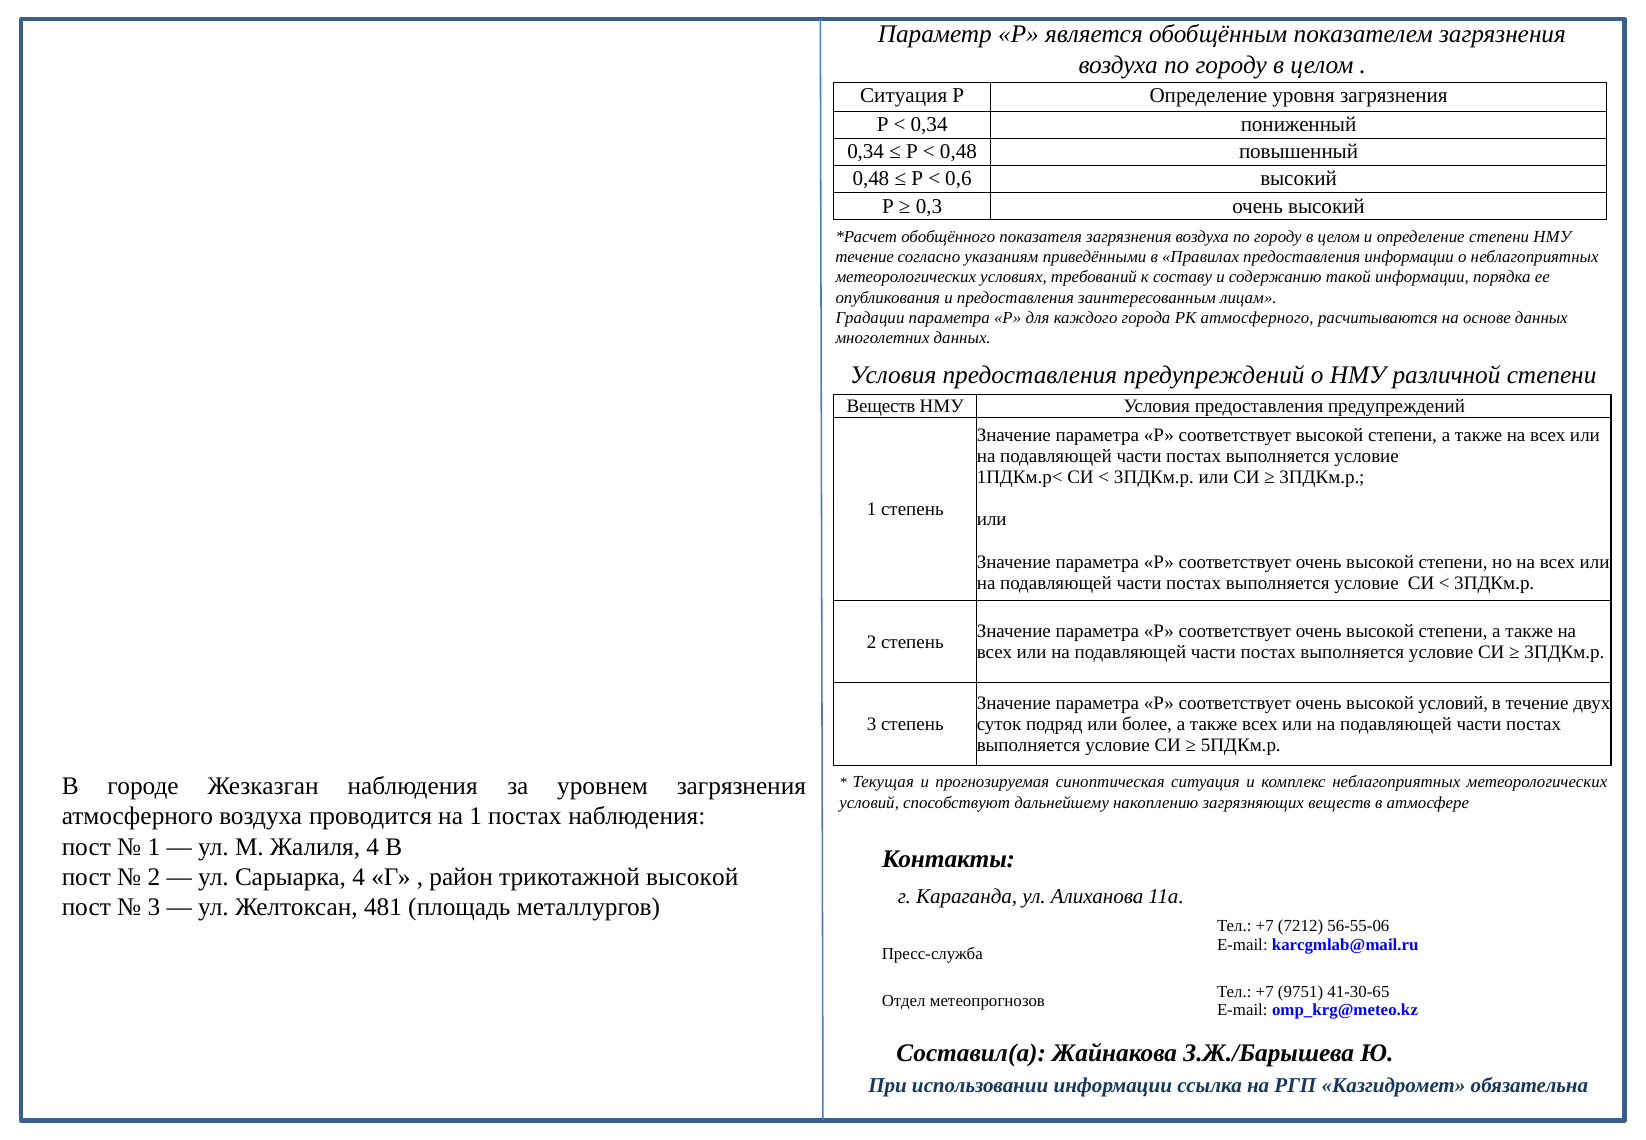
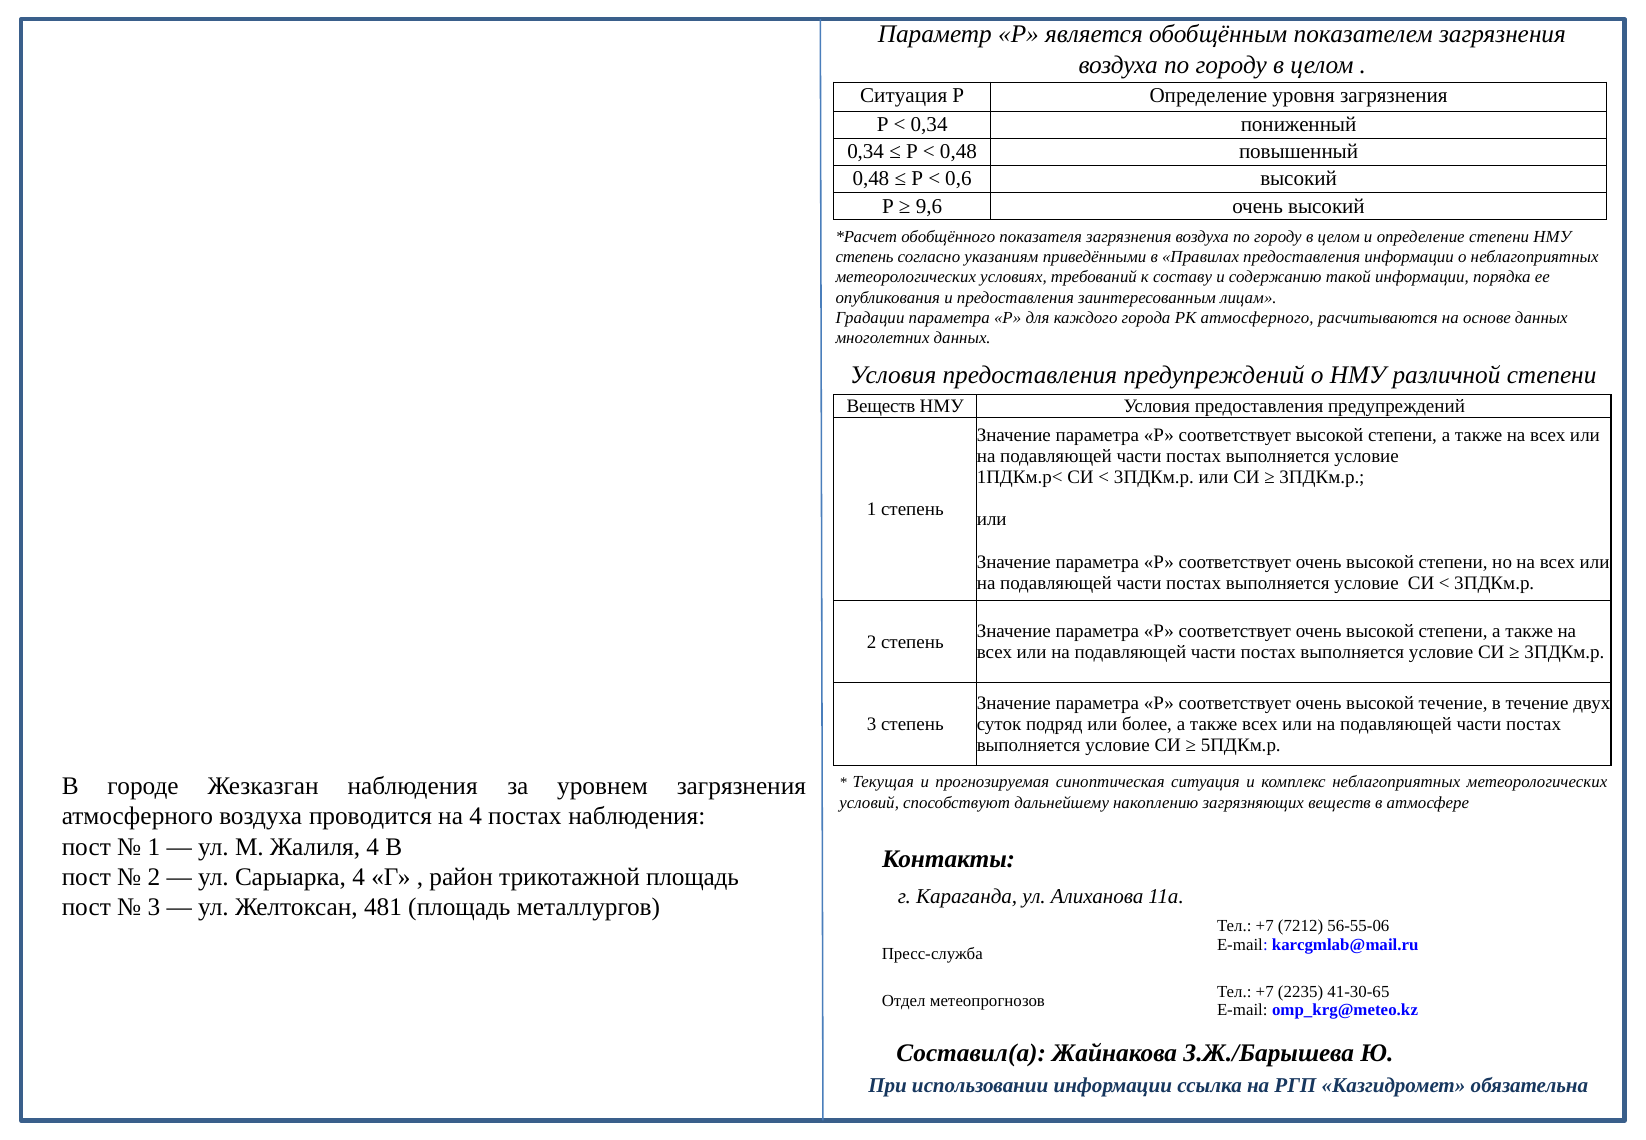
0,3: 0,3 -> 9,6
течение at (865, 257): течение -> степень
высокой условий: условий -> течение
на 1: 1 -> 4
трикотажной высокой: высокой -> площадь
9751: 9751 -> 2235
